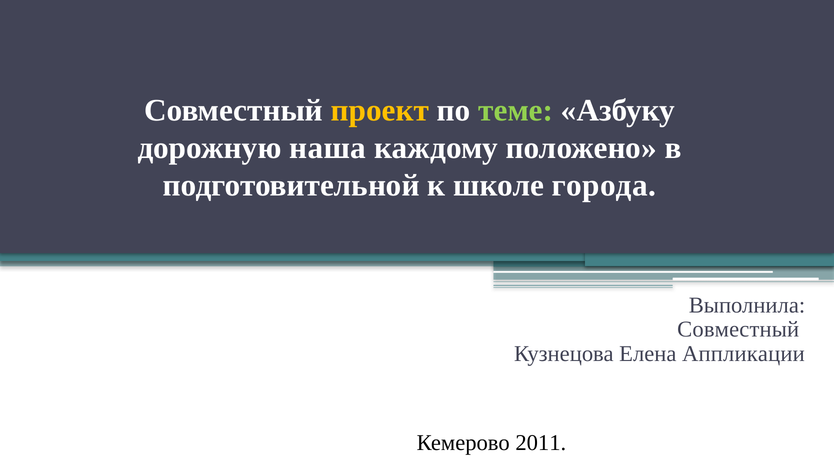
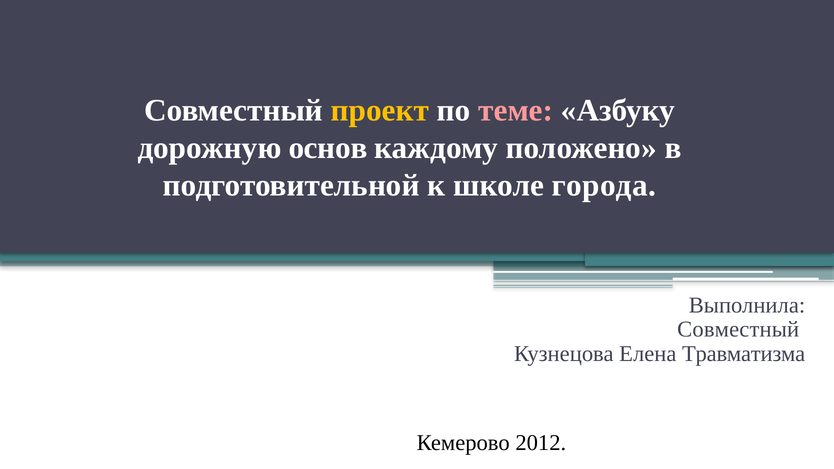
теме colour: light green -> pink
наша: наша -> основ
Аппликации: Аппликации -> Травматизма
2011: 2011 -> 2012
